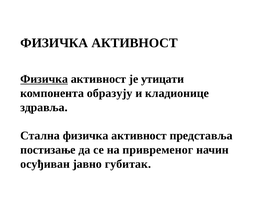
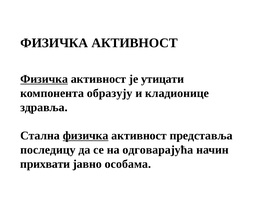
физичка at (86, 135) underline: none -> present
постизање: постизање -> последицу
привременог: привременог -> одговарајућа
осуђиван: осуђиван -> прихвати
губитак: губитак -> особама
